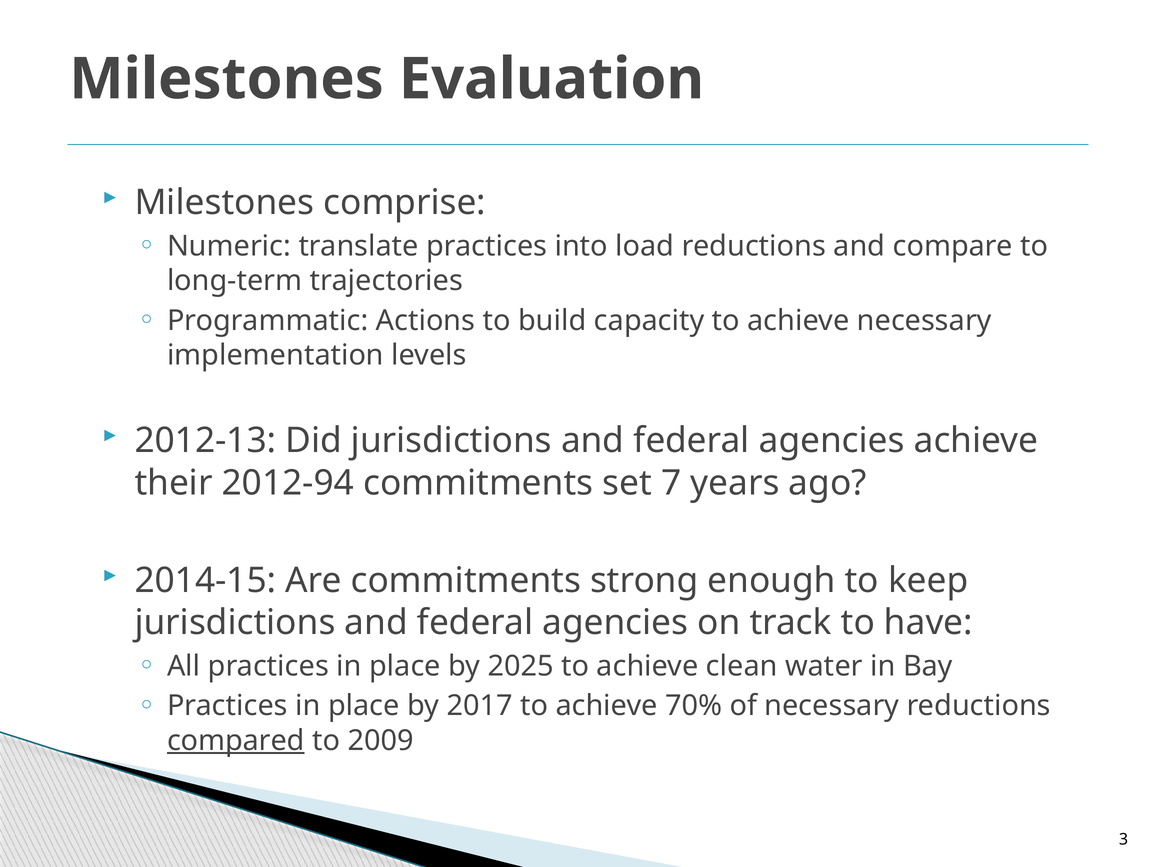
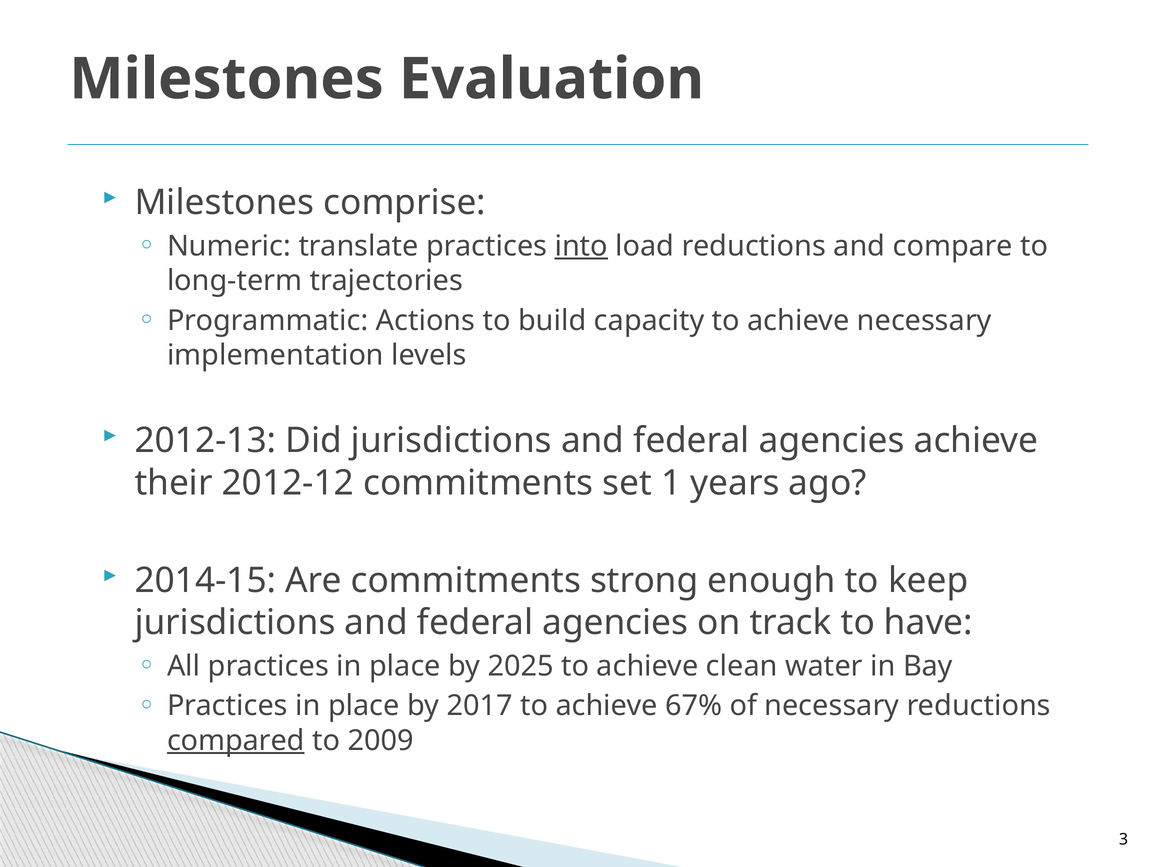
into underline: none -> present
2012-94: 2012-94 -> 2012-12
7: 7 -> 1
70%: 70% -> 67%
